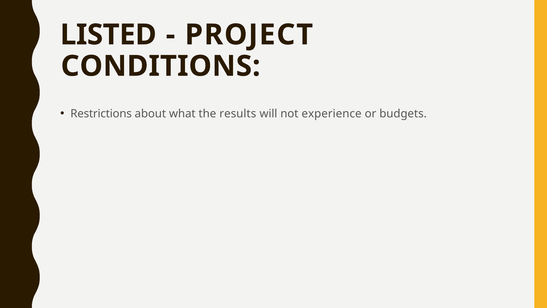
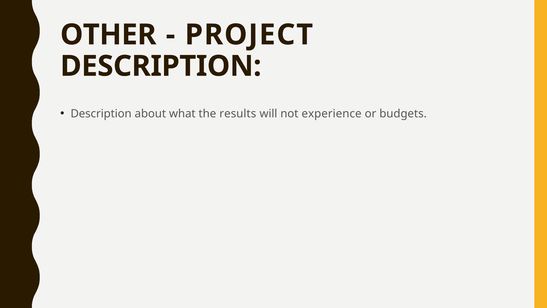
LISTED: LISTED -> OTHER
CONDITIONS at (161, 66): CONDITIONS -> DESCRIPTION
Restrictions at (101, 114): Restrictions -> Description
